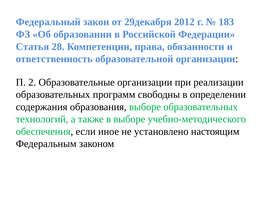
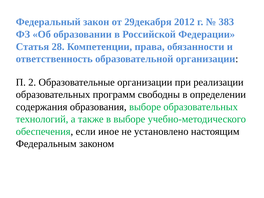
183: 183 -> 383
